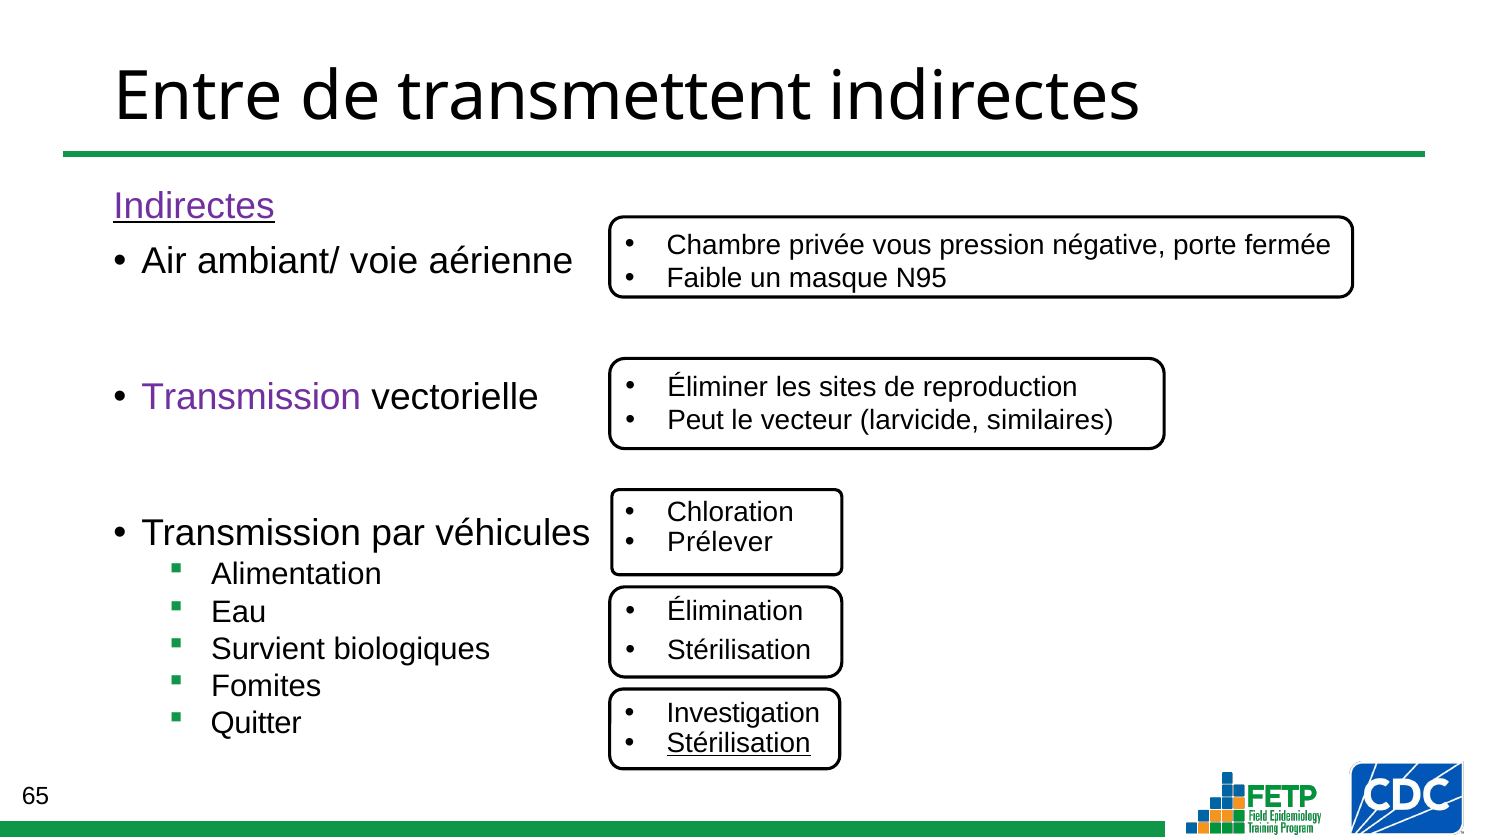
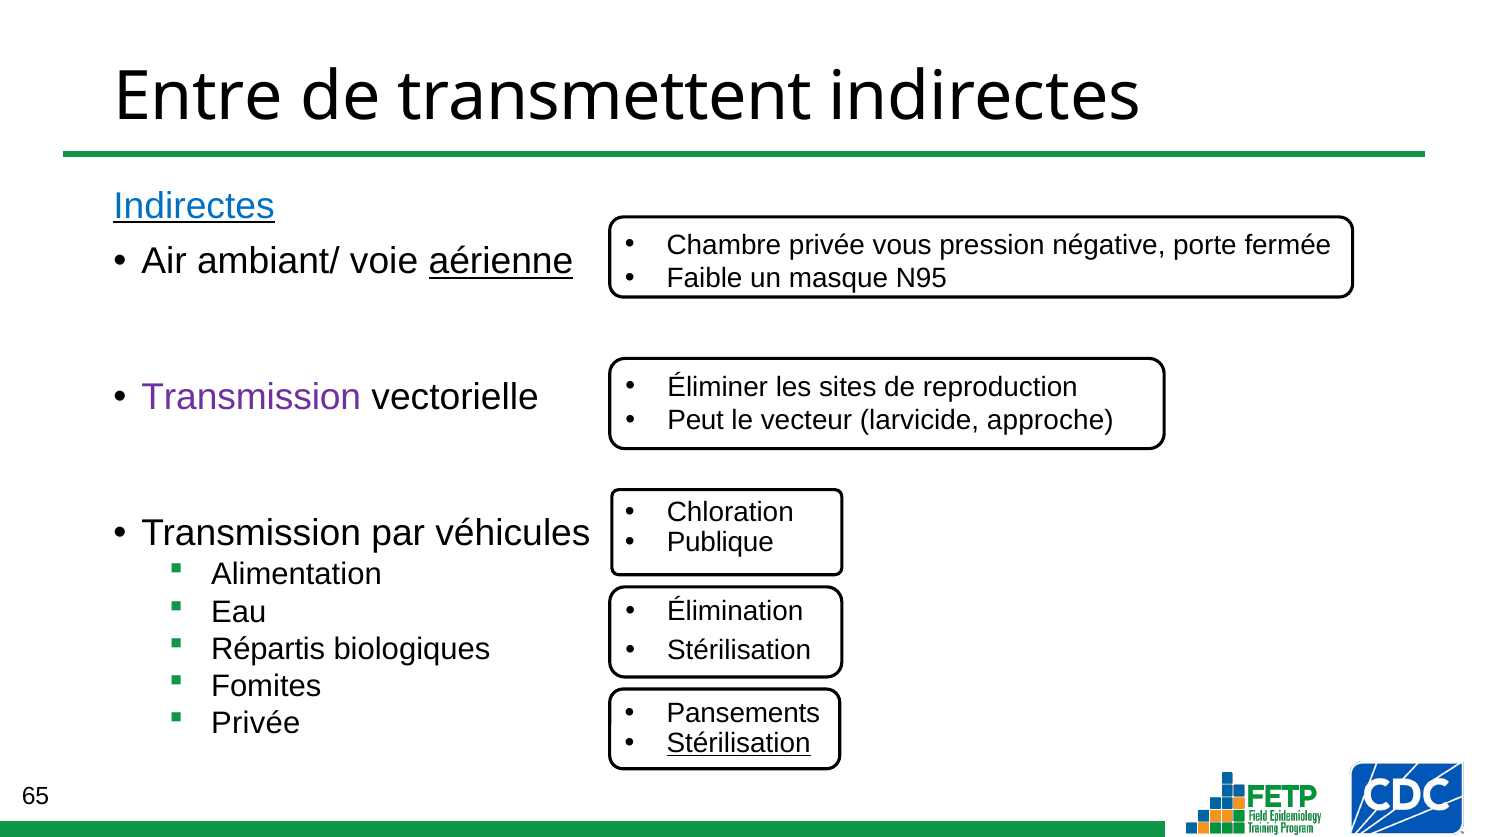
Indirectes at (194, 206) colour: purple -> blue
aérienne underline: none -> present
similaires: similaires -> approche
Prélever: Prélever -> Publique
Survient: Survient -> Répartis
Investigation: Investigation -> Pansements
Quitter at (256, 724): Quitter -> Privée
